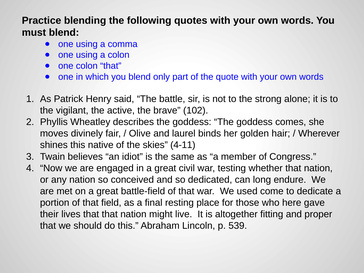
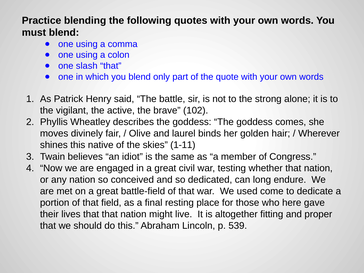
one colon: colon -> slash
4-11: 4-11 -> 1-11
